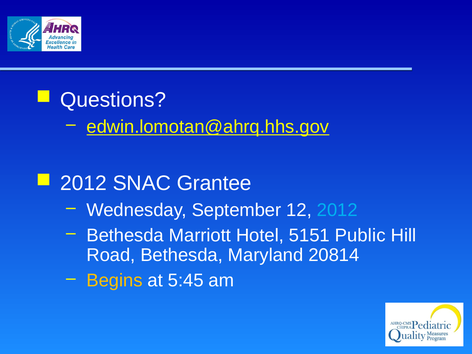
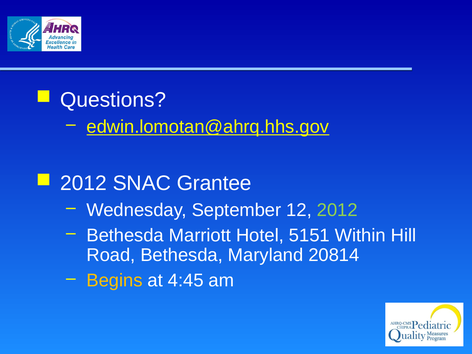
2012 at (337, 210) colour: light blue -> light green
Public: Public -> Within
5:45: 5:45 -> 4:45
